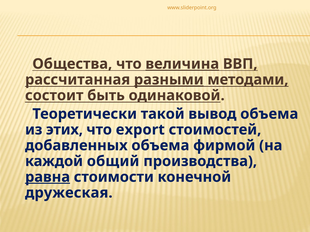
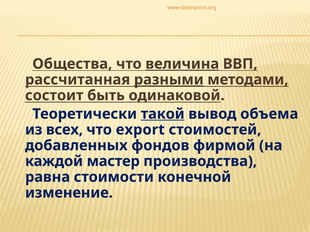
такой underline: none -> present
этих: этих -> всех
добавленных объема: объема -> фондов
общий: общий -> мастер
равна underline: present -> none
дружеская: дружеская -> изменение
